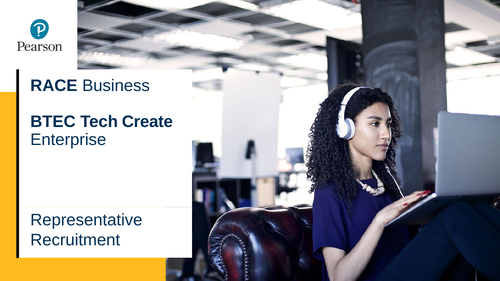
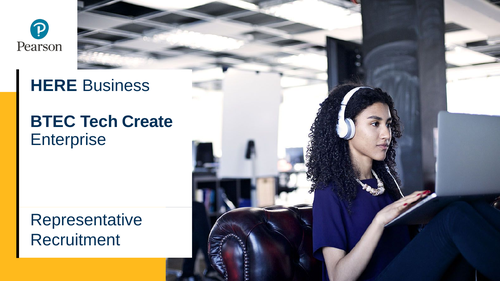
RACE: RACE -> HERE
